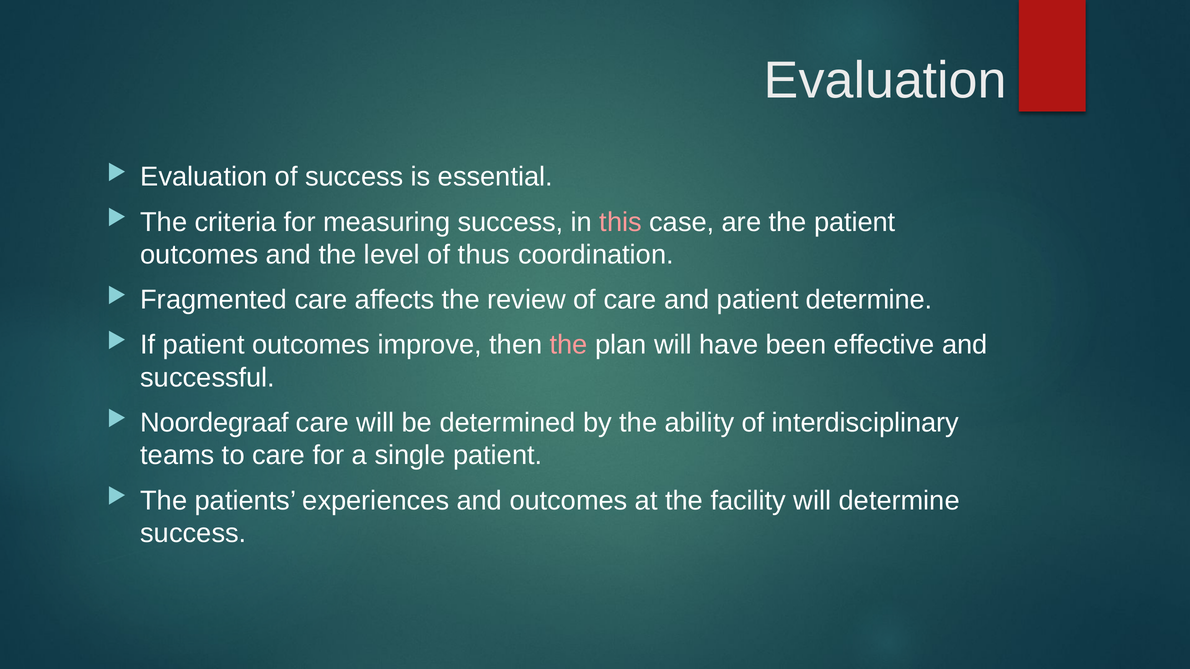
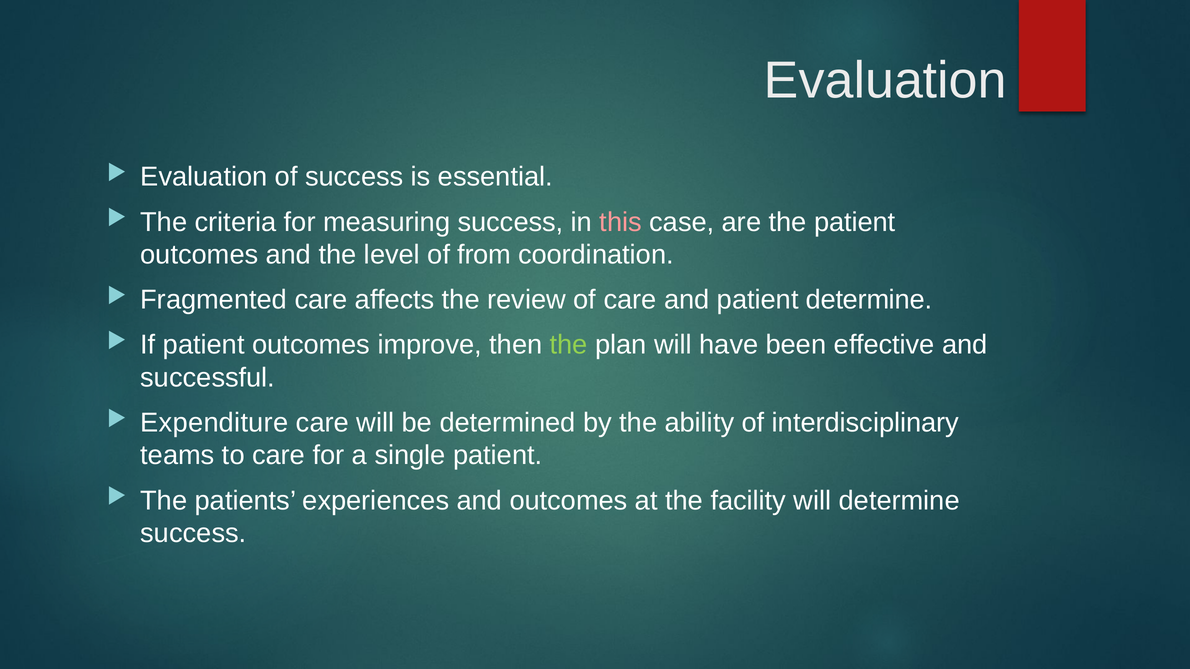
thus: thus -> from
the at (569, 345) colour: pink -> light green
Noordegraaf: Noordegraaf -> Expenditure
